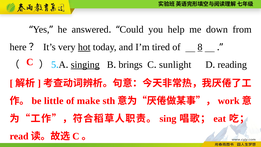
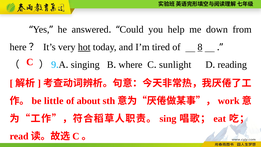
5: 5 -> 9
singing underline: present -> none
brings: brings -> where
make: make -> about
